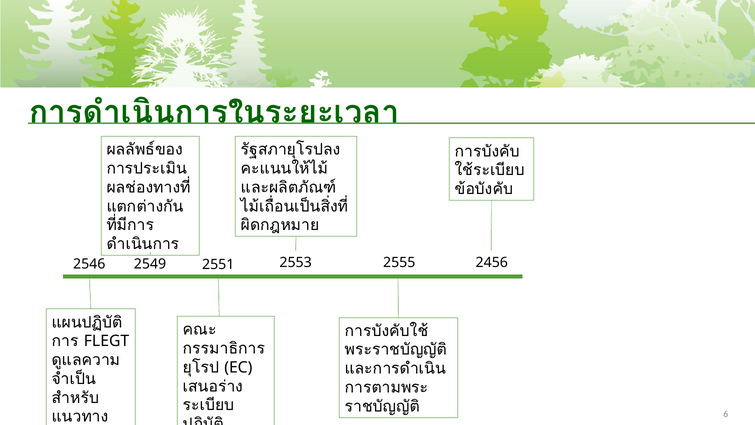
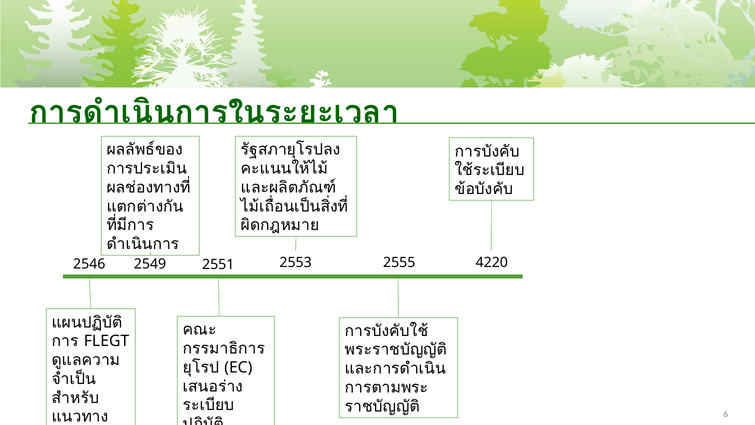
2456: 2456 -> 4220
